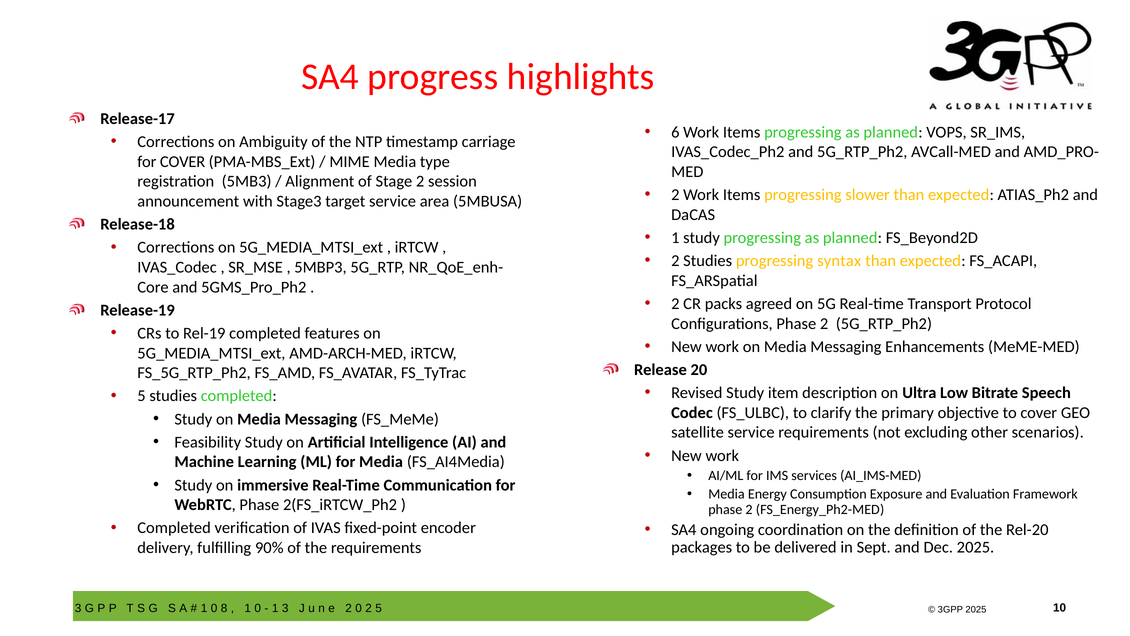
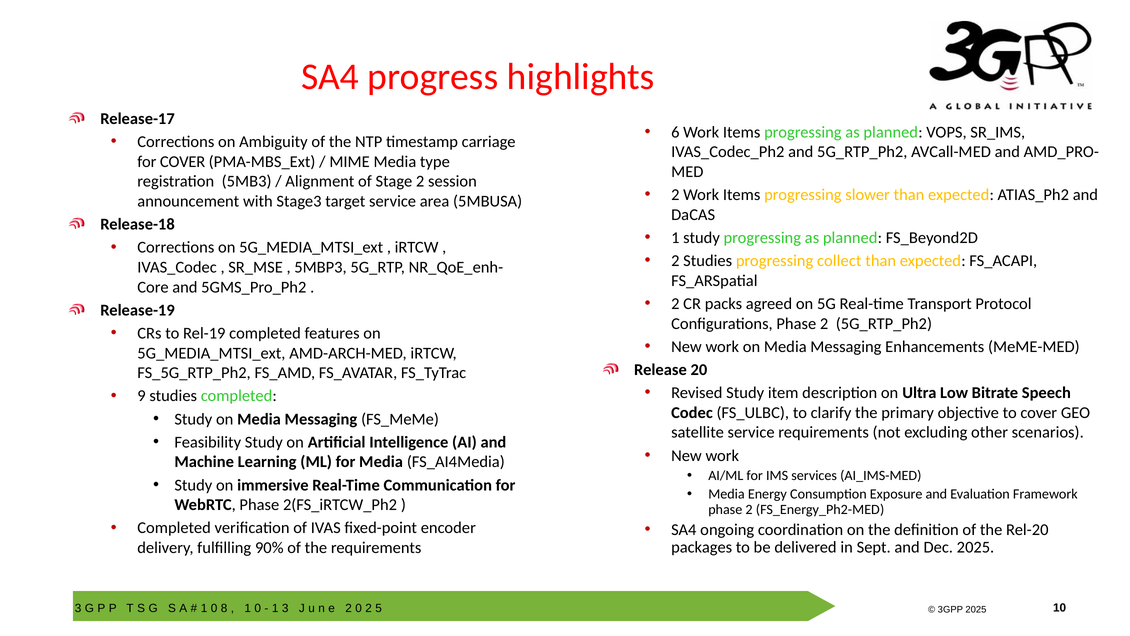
syntax: syntax -> collect
5 at (142, 396): 5 -> 9
